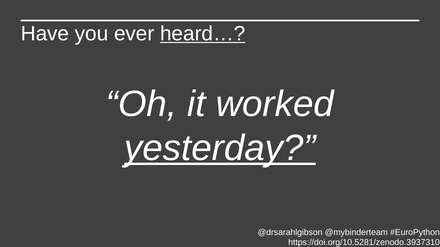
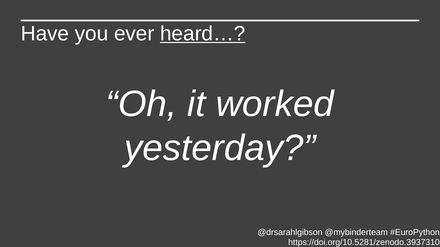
yesterday underline: present -> none
